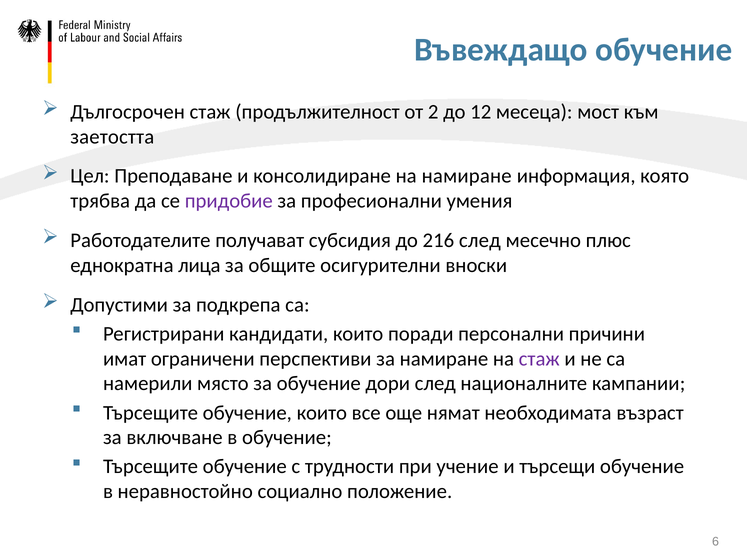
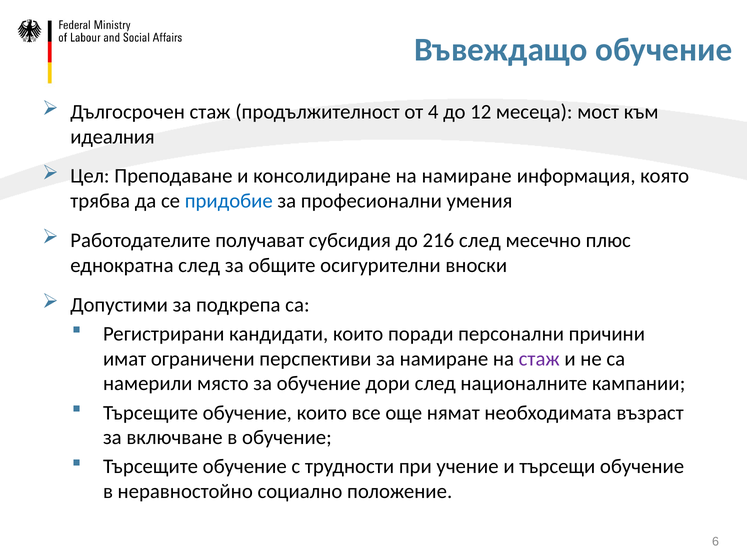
2: 2 -> 4
заетостта: заетостта -> идеалния
придобие colour: purple -> blue
еднократна лица: лица -> след
